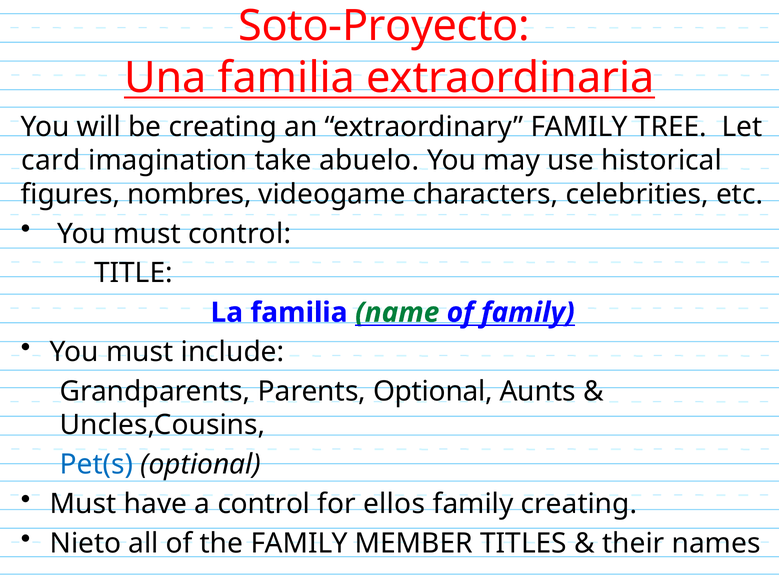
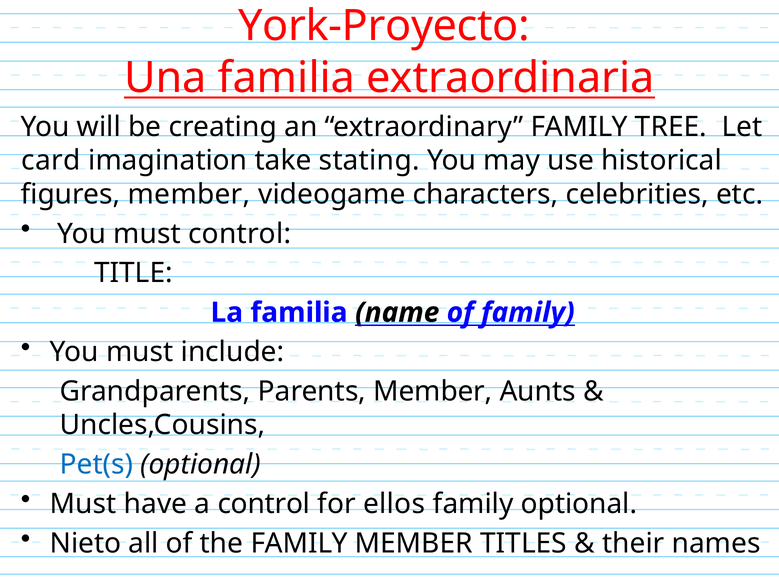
Soto-Proyecto: Soto-Proyecto -> York-Proyecto
abuelo: abuelo -> stating
figures nombres: nombres -> member
name colour: green -> black
Parents Optional: Optional -> Member
family creating: creating -> optional
